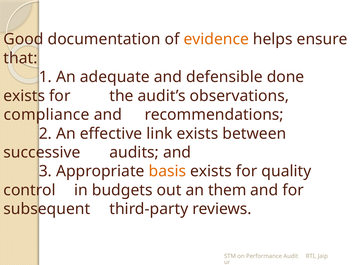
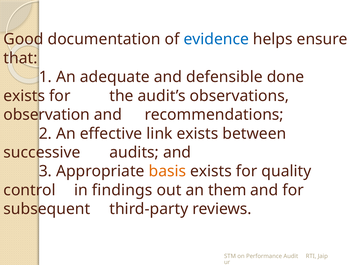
evidence colour: orange -> blue
compliance: compliance -> observation
budgets: budgets -> findings
